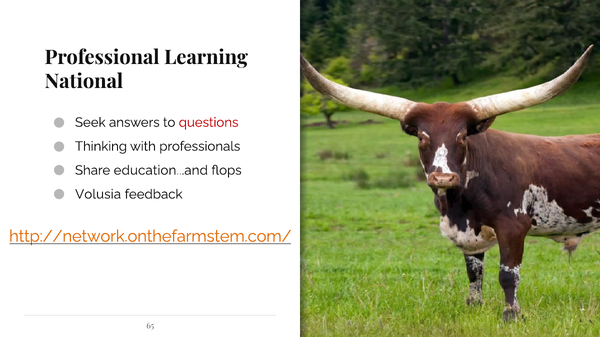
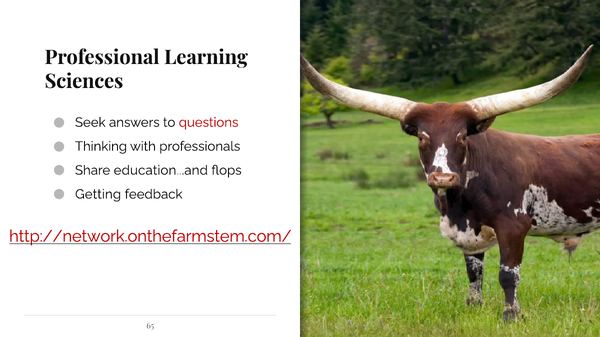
National: National -> Sciences
Volusia: Volusia -> Getting
http://network.onthefarmstem.com/ colour: orange -> red
